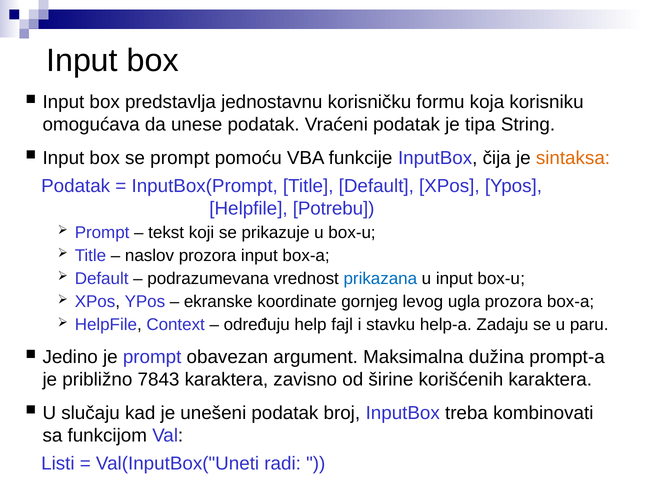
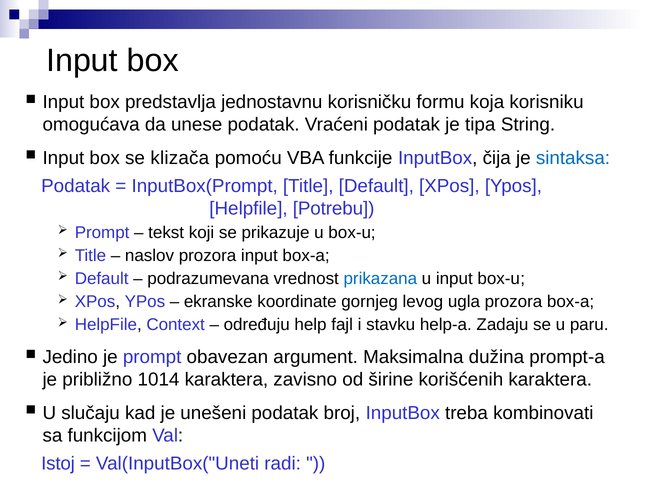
se prompt: prompt -> klizača
sintaksa colour: orange -> blue
7843: 7843 -> 1014
Listi: Listi -> Istoj
